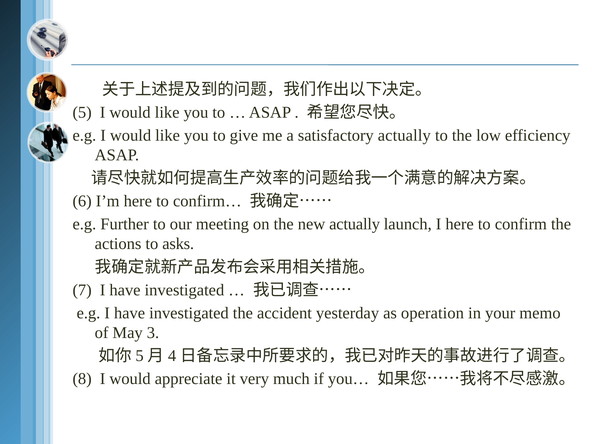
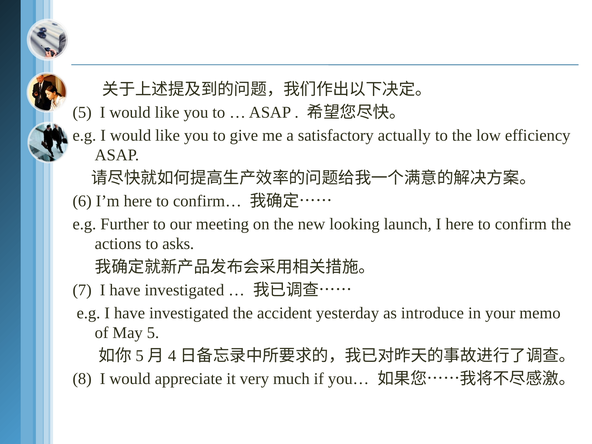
new actually: actually -> looking
operation: operation -> introduce
May 3: 3 -> 5
